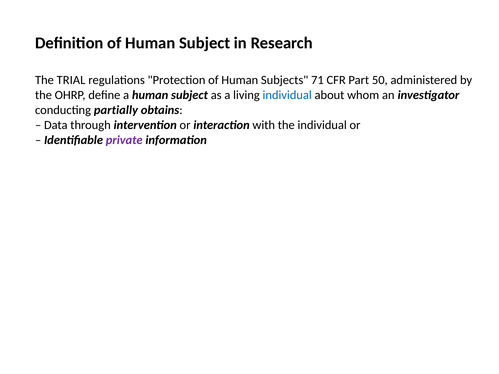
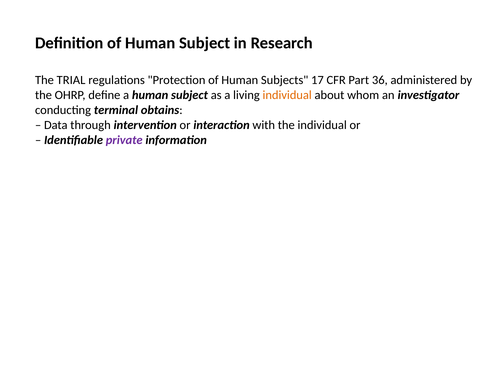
71: 71 -> 17
50: 50 -> 36
individual at (287, 95) colour: blue -> orange
partially: partially -> terminal
